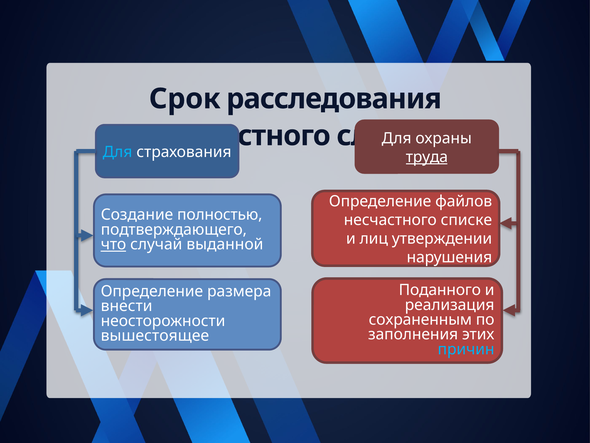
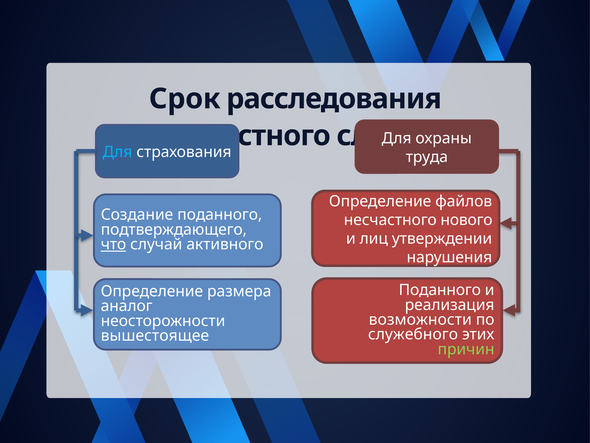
труда underline: present -> none
Создание полностью: полностью -> поданного
списке: списке -> нового
выданной: выданной -> активного
внести: внести -> аналог
сохраненным: сохраненным -> возможности
заполнения: заполнения -> служебного
причин colour: light blue -> light green
